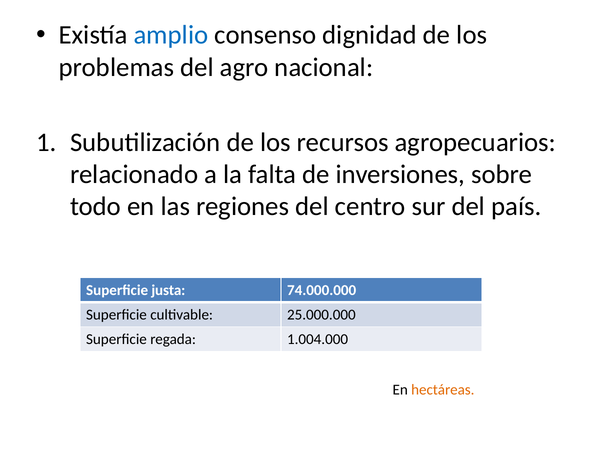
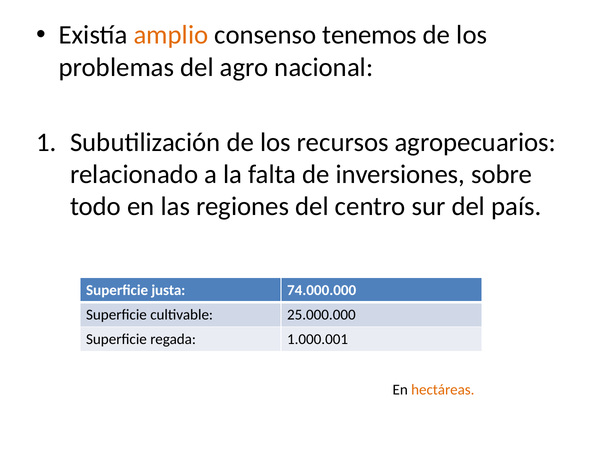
amplio colour: blue -> orange
dignidad: dignidad -> tenemos
1.004.000: 1.004.000 -> 1.000.001
